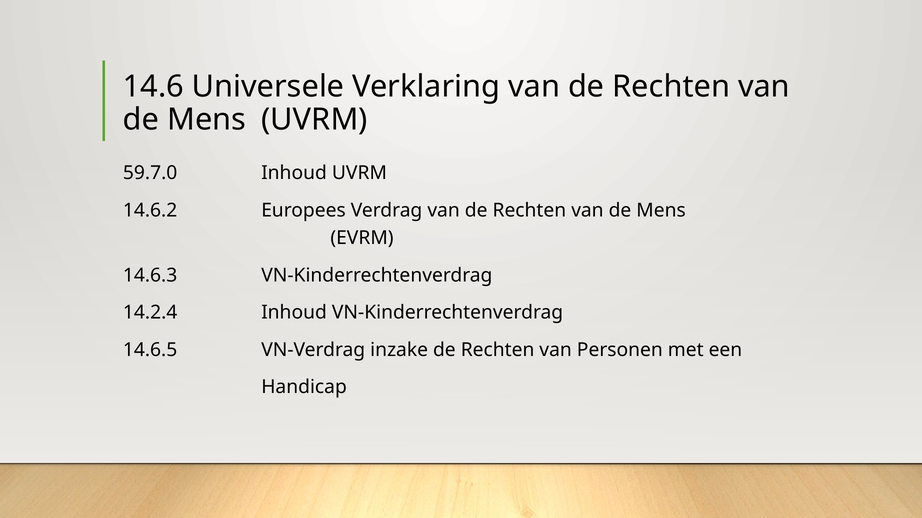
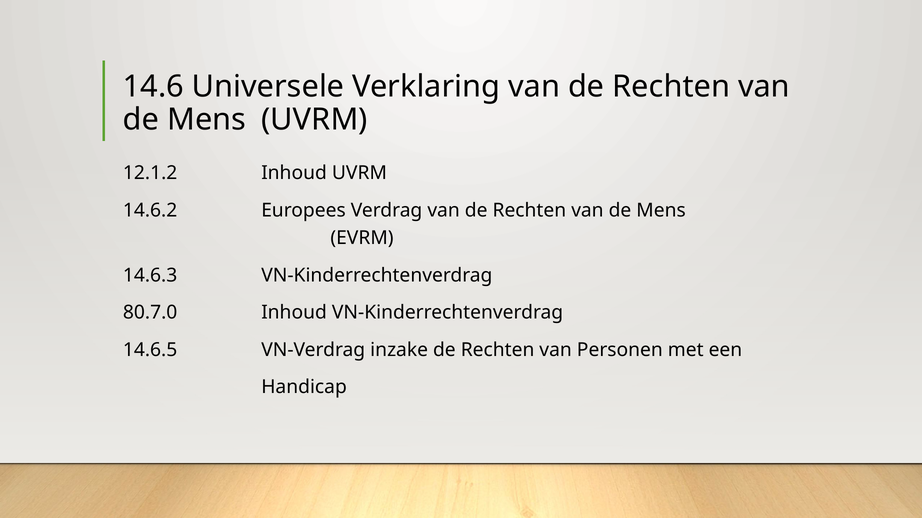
59.7.0: 59.7.0 -> 12.1.2
14.2.4: 14.2.4 -> 80.7.0
